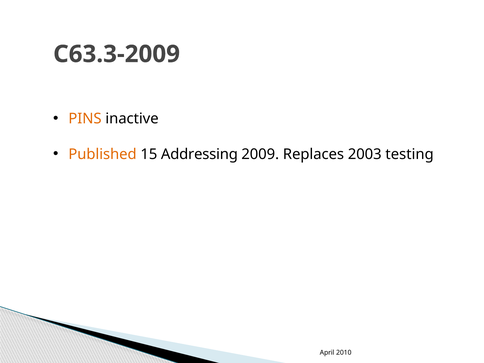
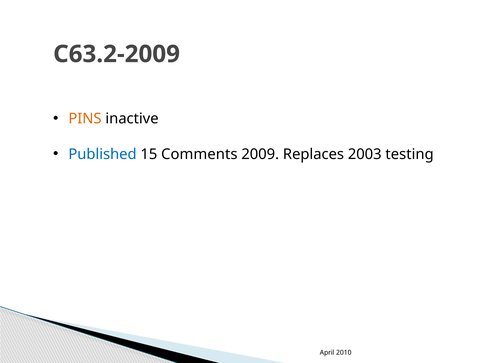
C63.3-2009: C63.3-2009 -> C63.2-2009
Published colour: orange -> blue
Addressing: Addressing -> Comments
